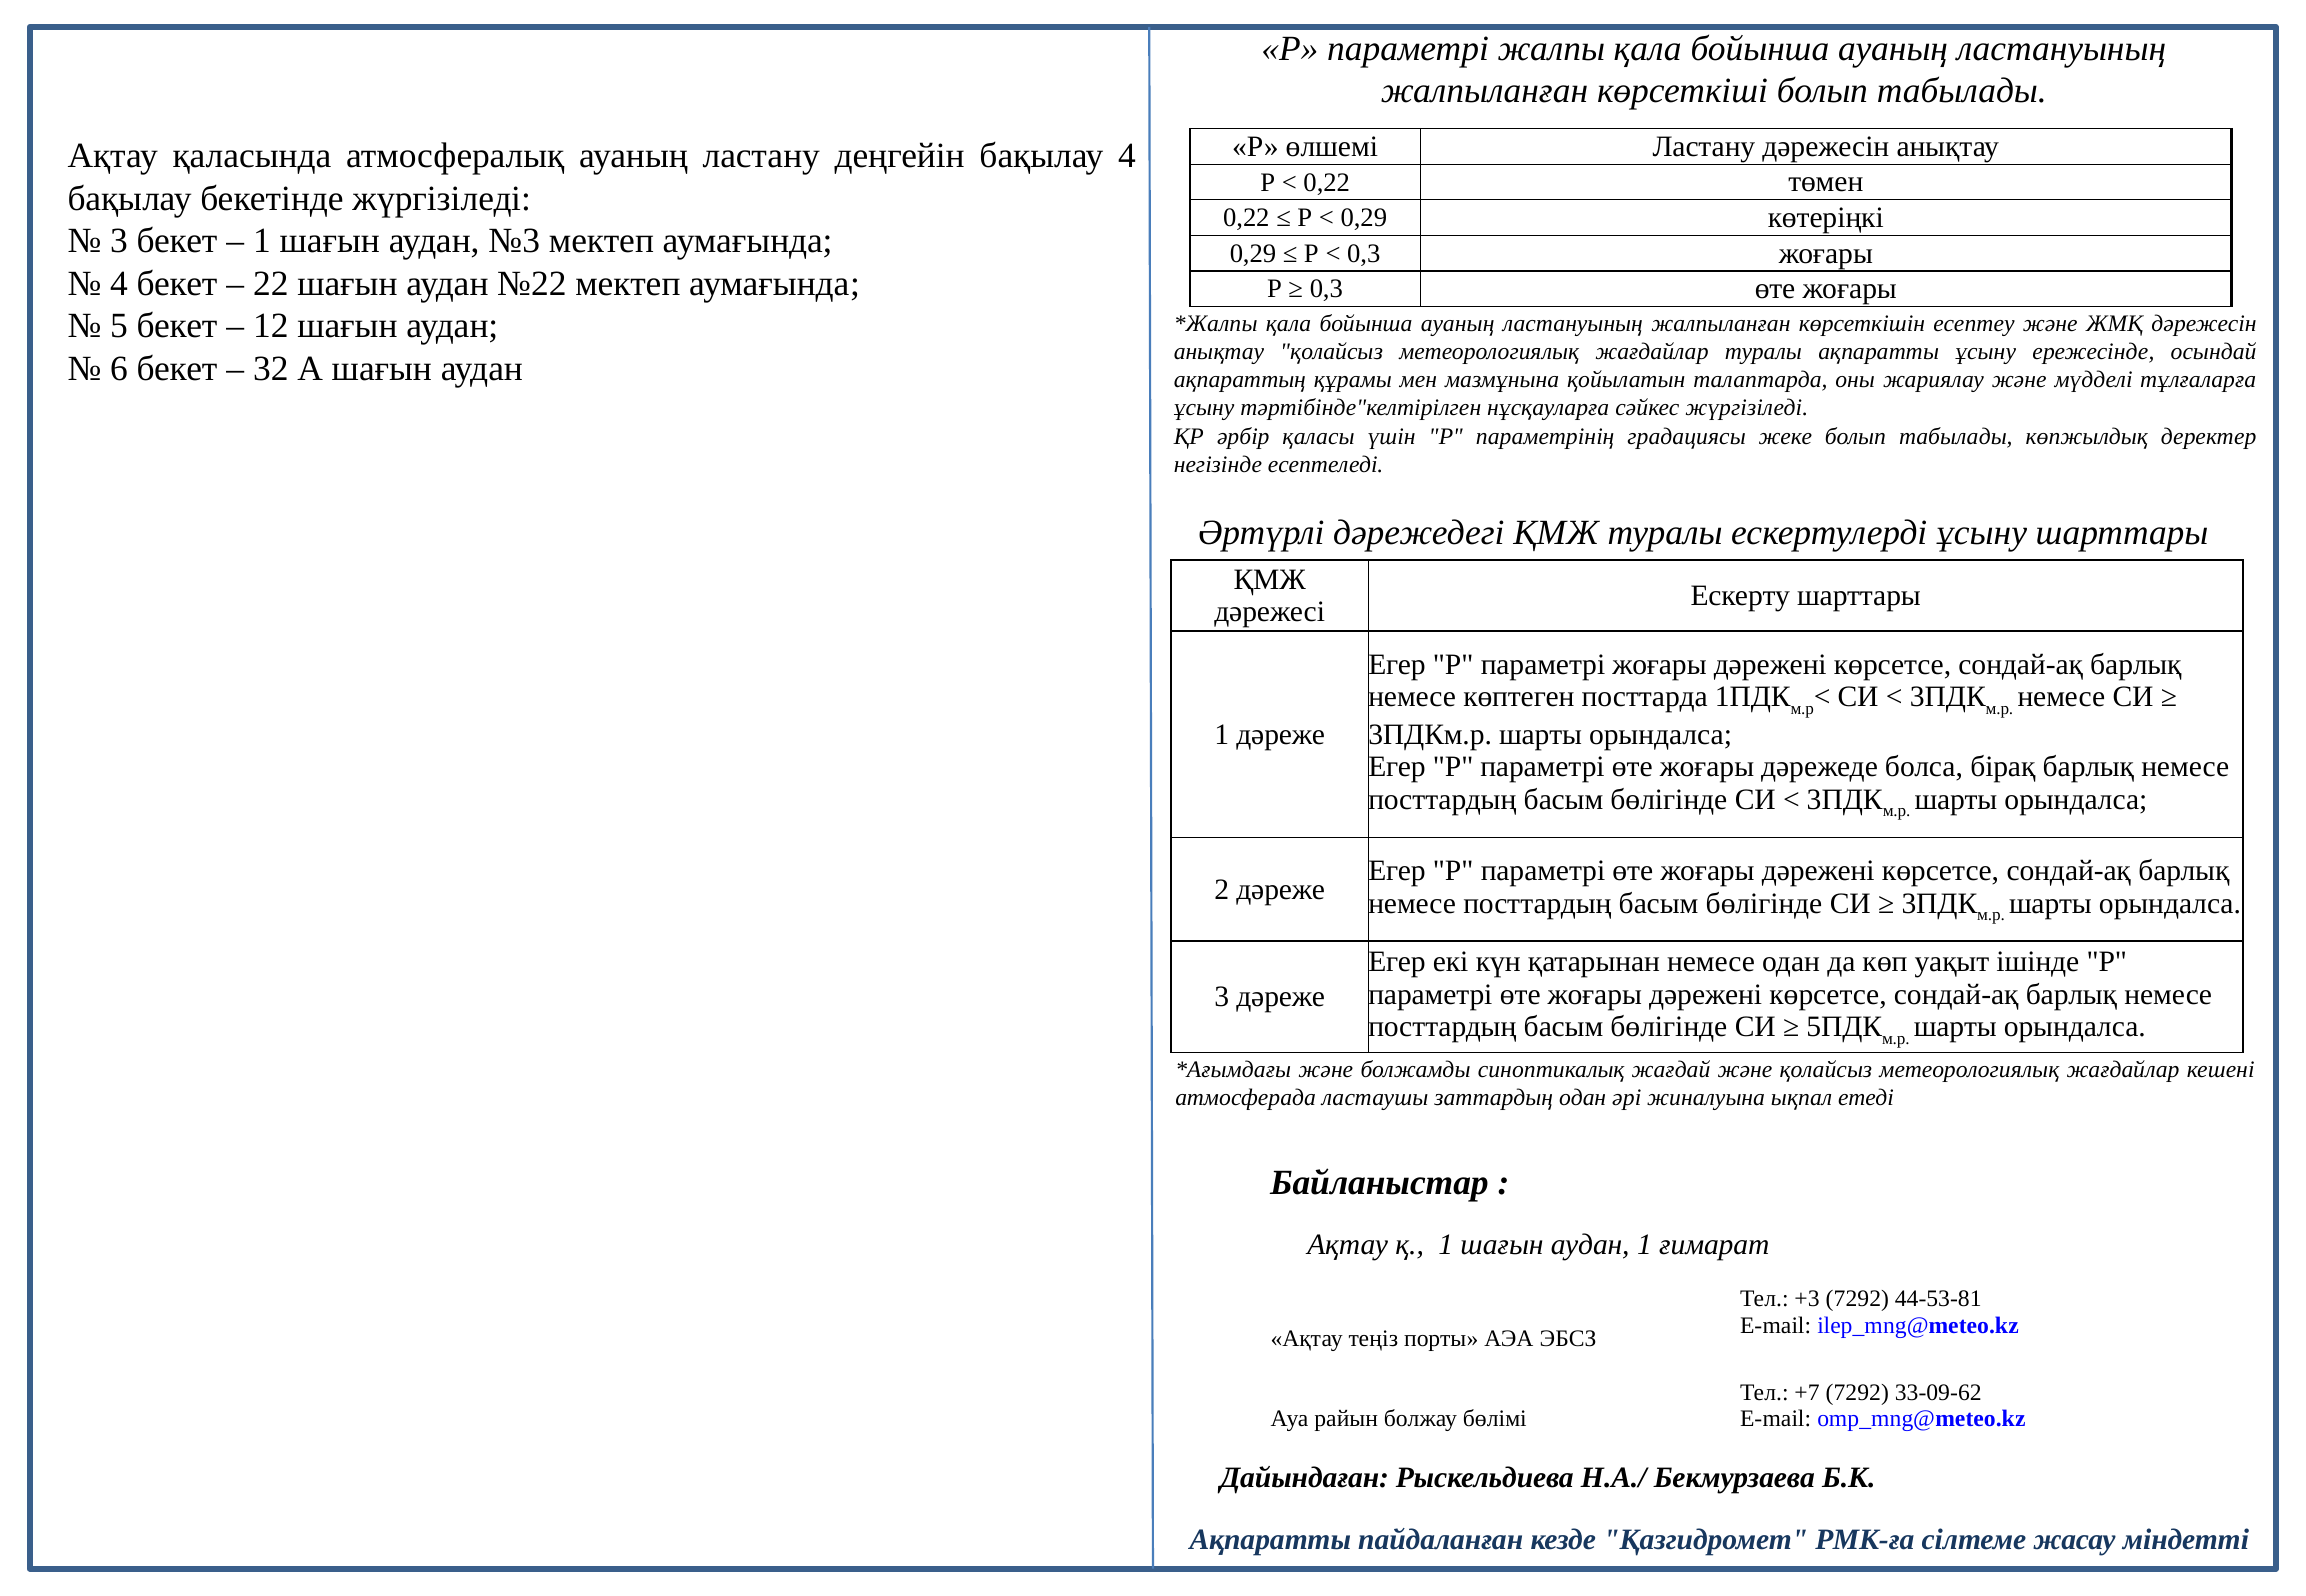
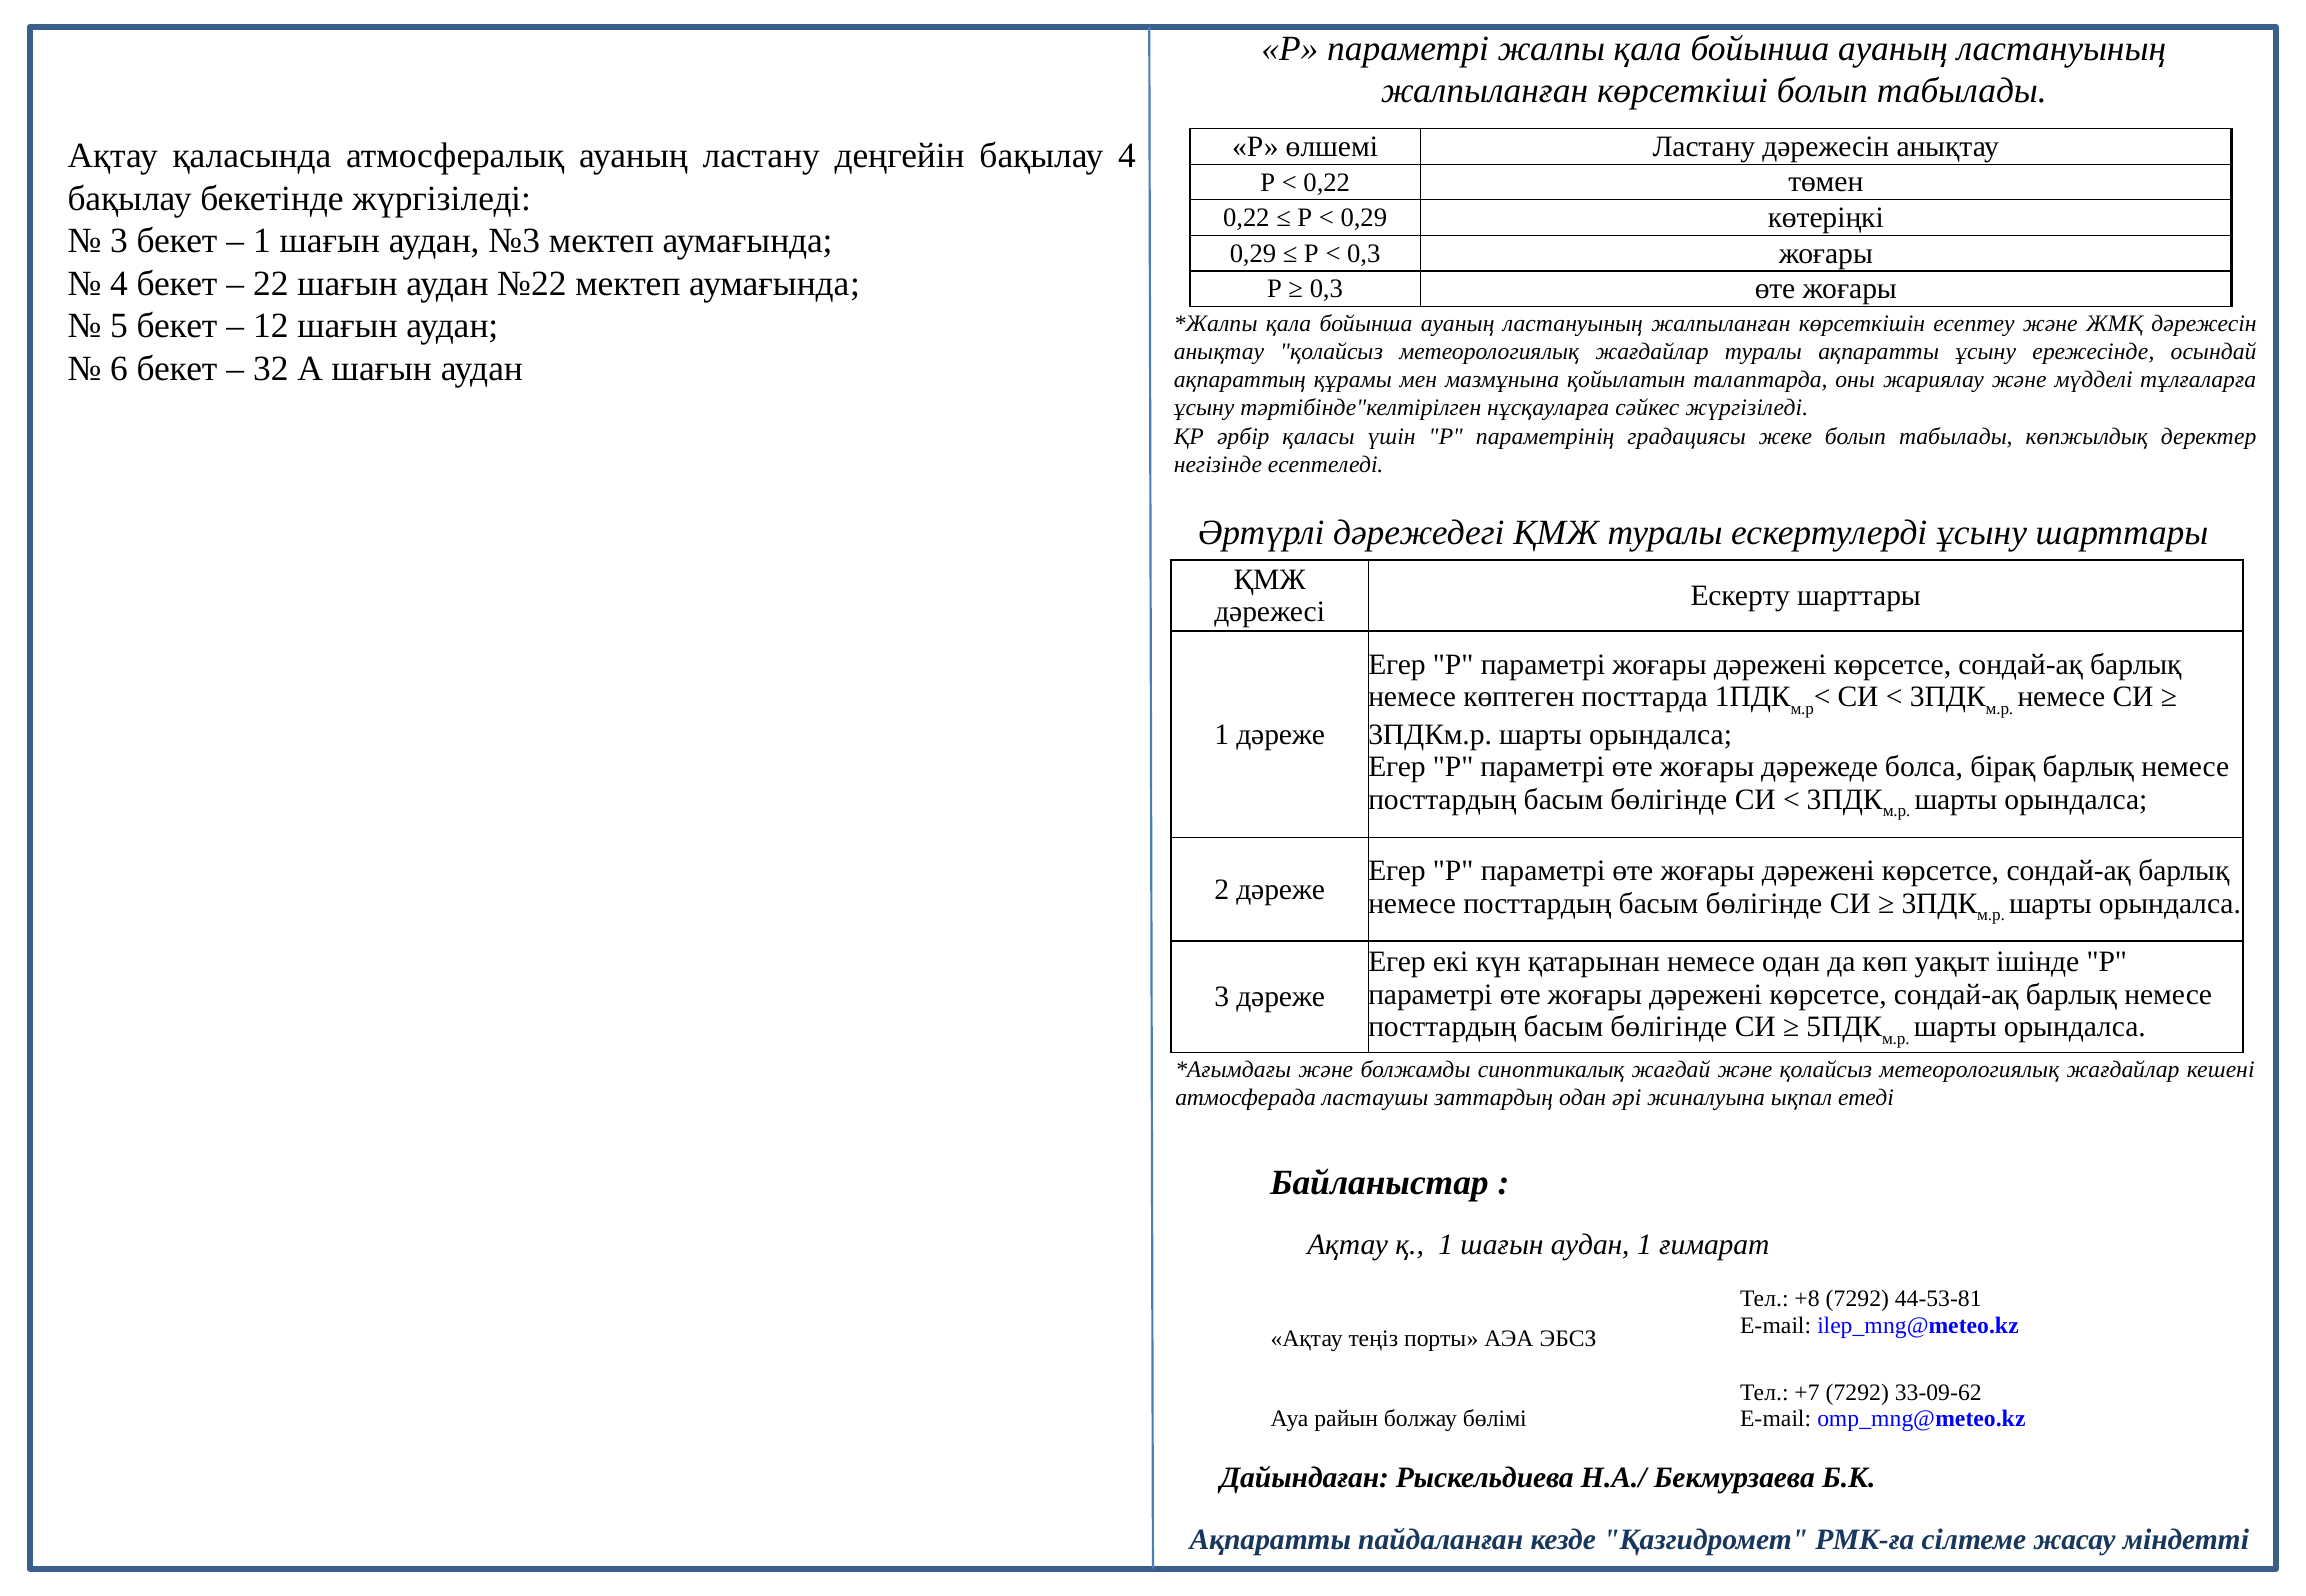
+3: +3 -> +8
